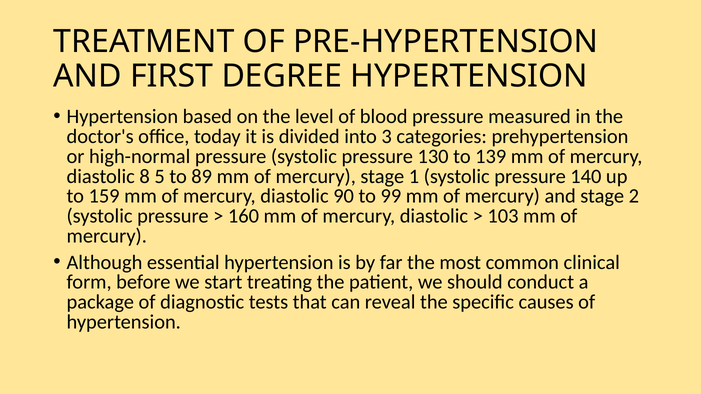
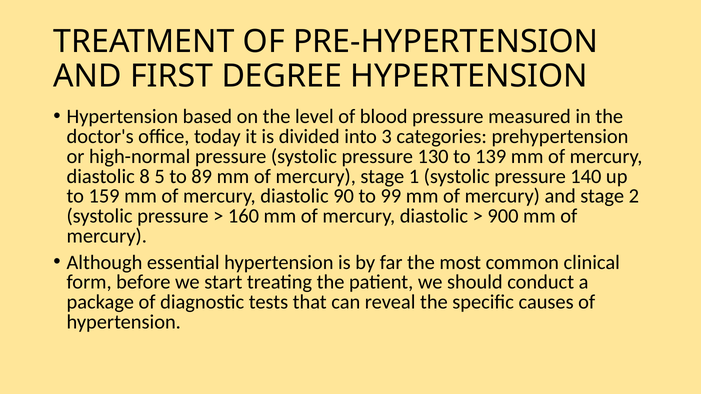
103: 103 -> 900
